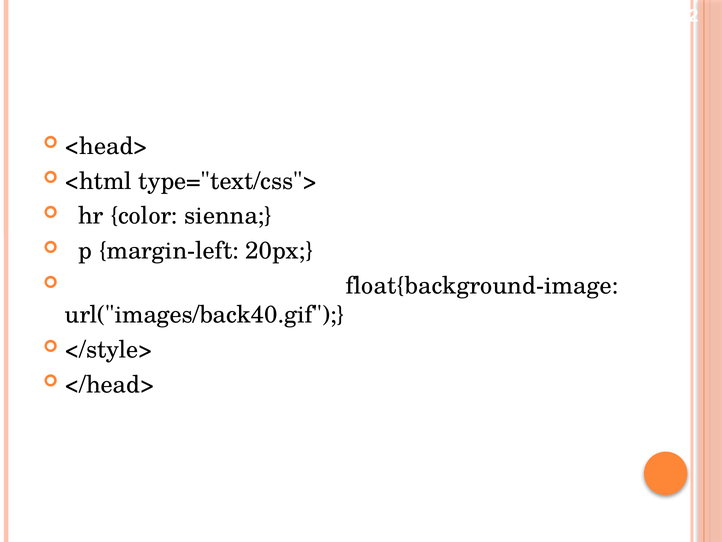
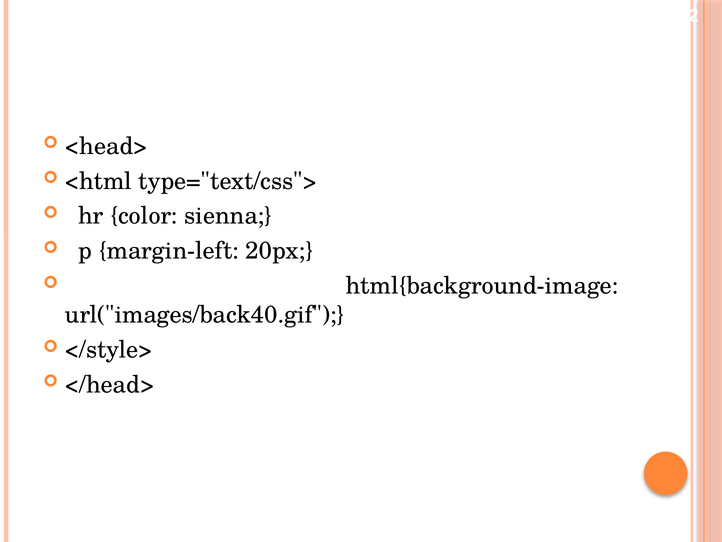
float{background-image: float{background-image -> html{background-image
